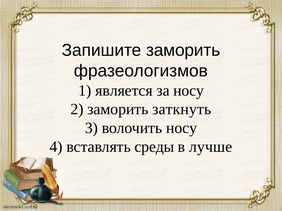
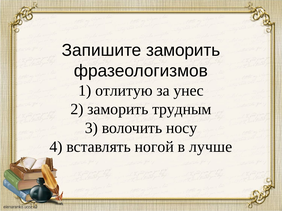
является: является -> отлитую
за носу: носу -> унес
заткнуть: заткнуть -> трудным
среды: среды -> ногой
